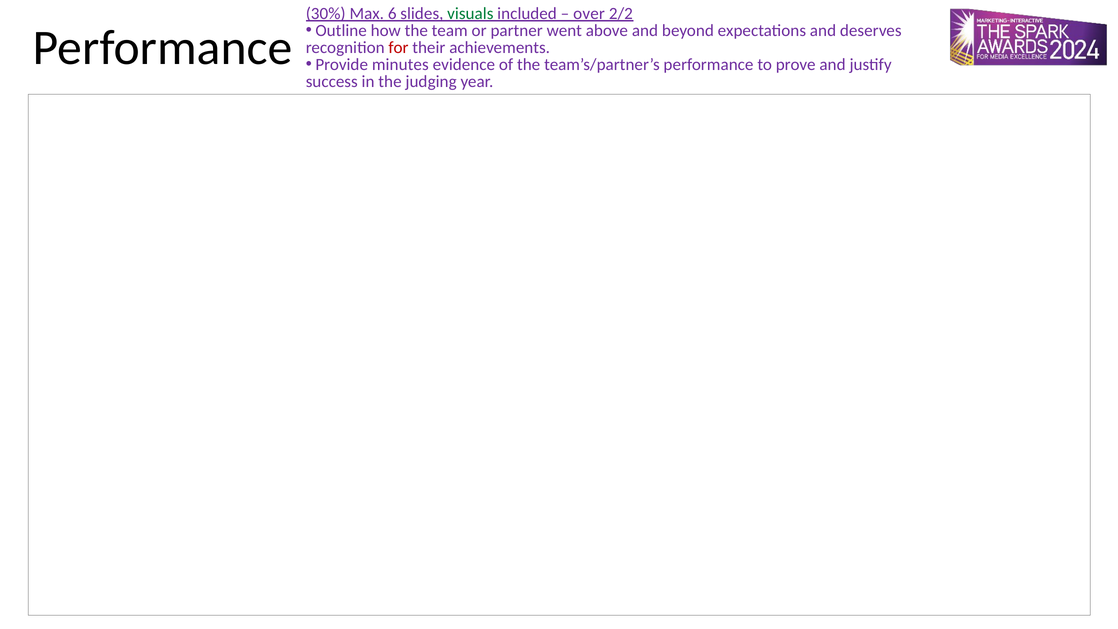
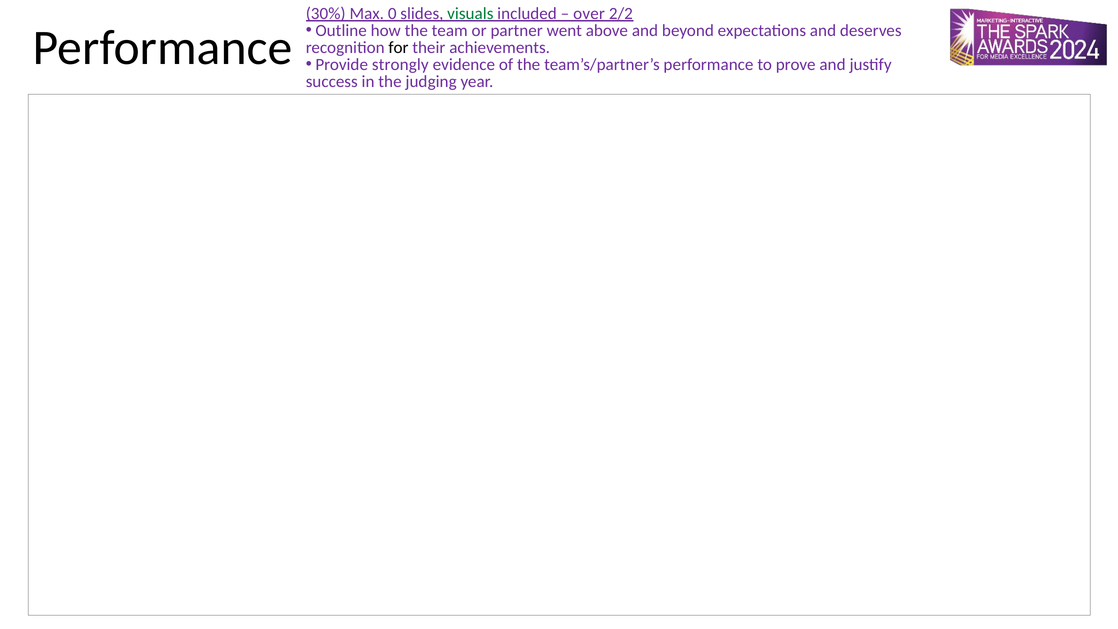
6: 6 -> 0
for colour: red -> black
minutes: minutes -> strongly
